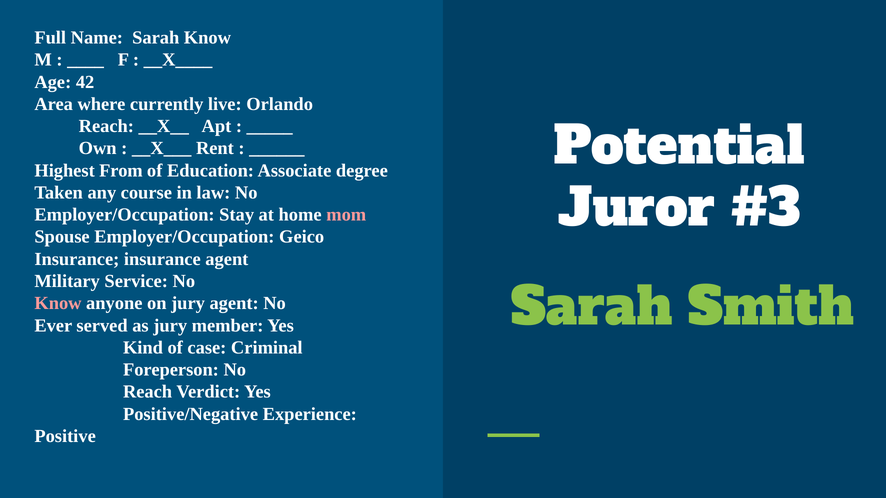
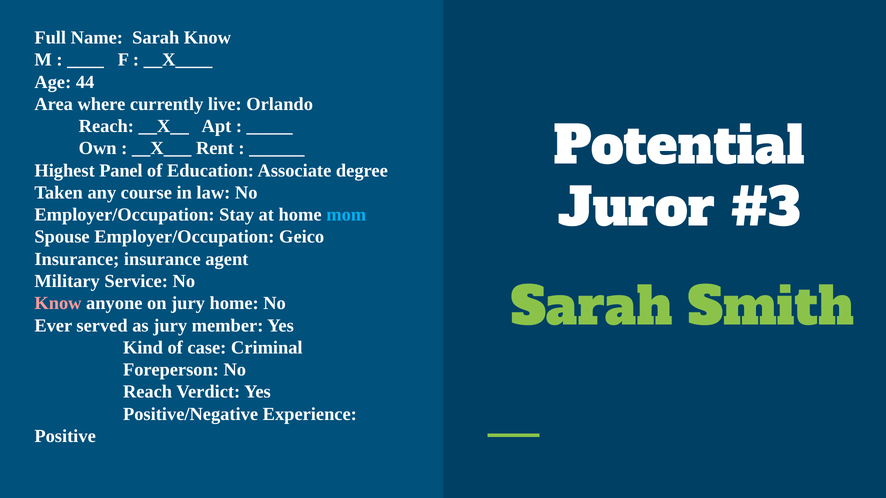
42: 42 -> 44
From: From -> Panel
mom colour: pink -> light blue
jury agent: agent -> home
